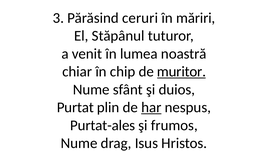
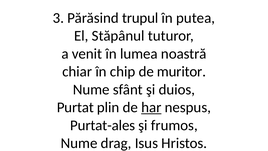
ceruri: ceruri -> trupul
măriri: măriri -> putea
muritor underline: present -> none
